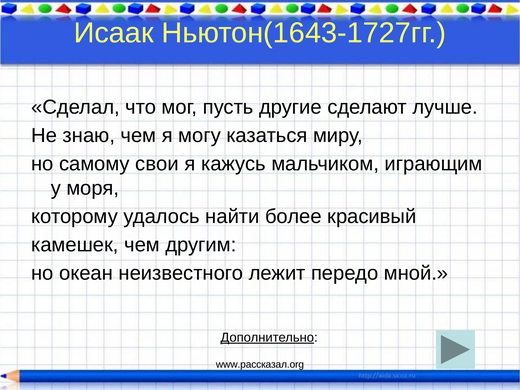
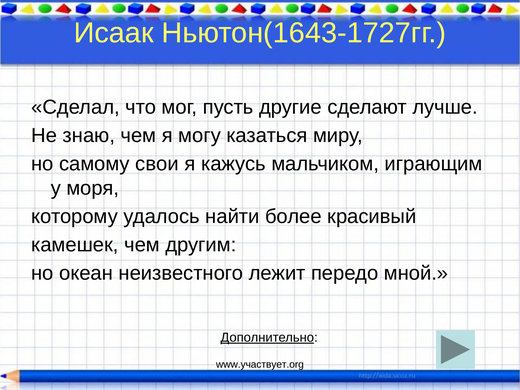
www.рассказал.org: www.рассказал.org -> www.участвует.org
